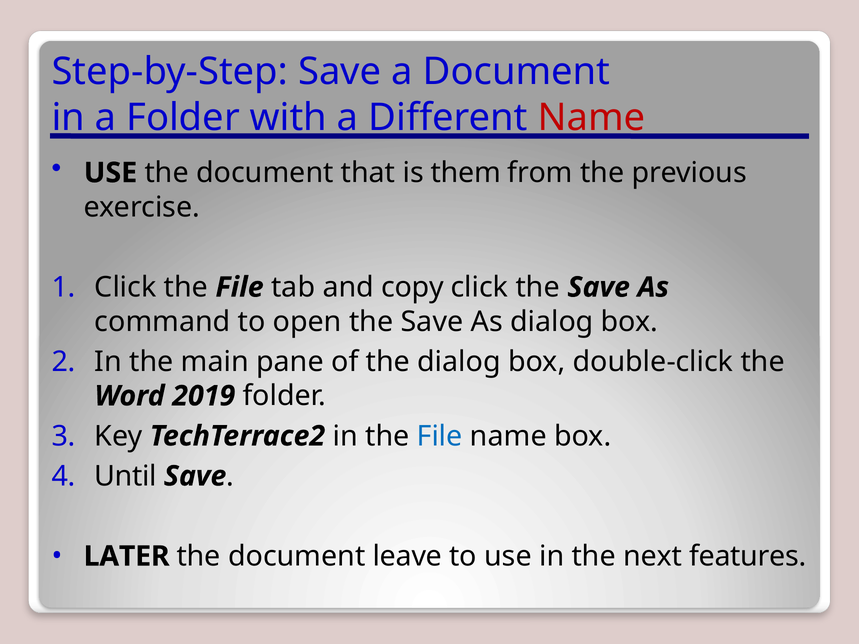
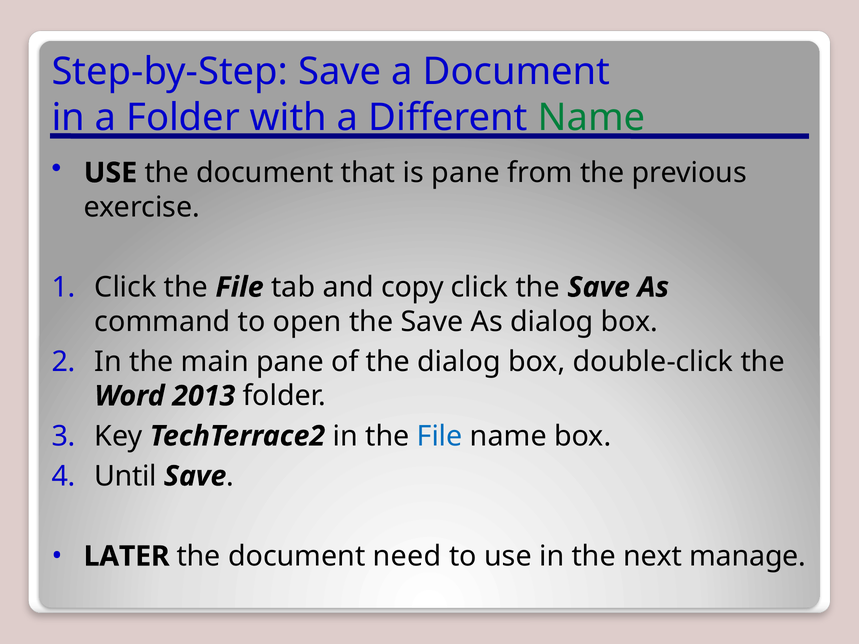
Name at (592, 118) colour: red -> green
is them: them -> pane
2019: 2019 -> 2013
leave: leave -> need
features: features -> manage
